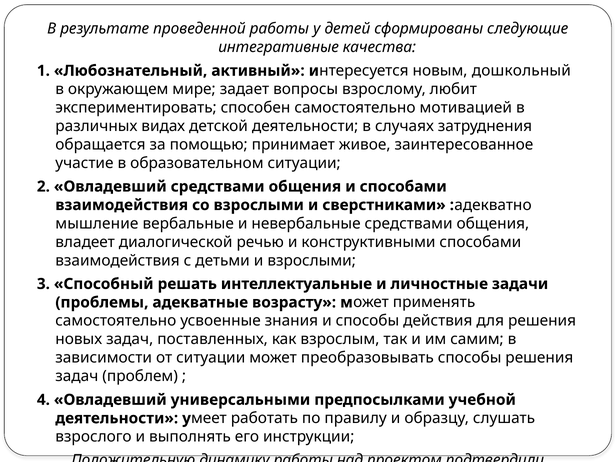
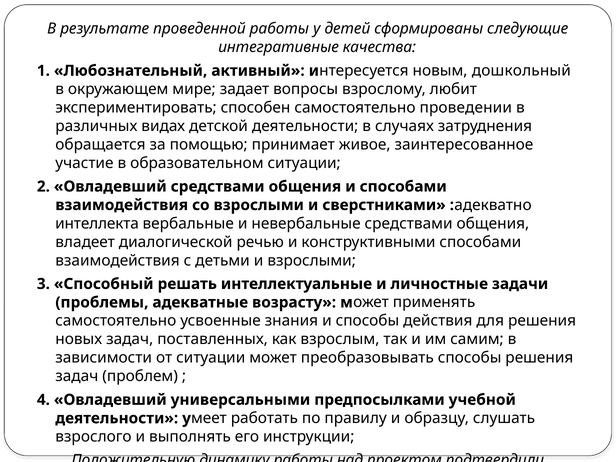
мотивацией: мотивацией -> проведении
мышление: мышление -> интеллекта
